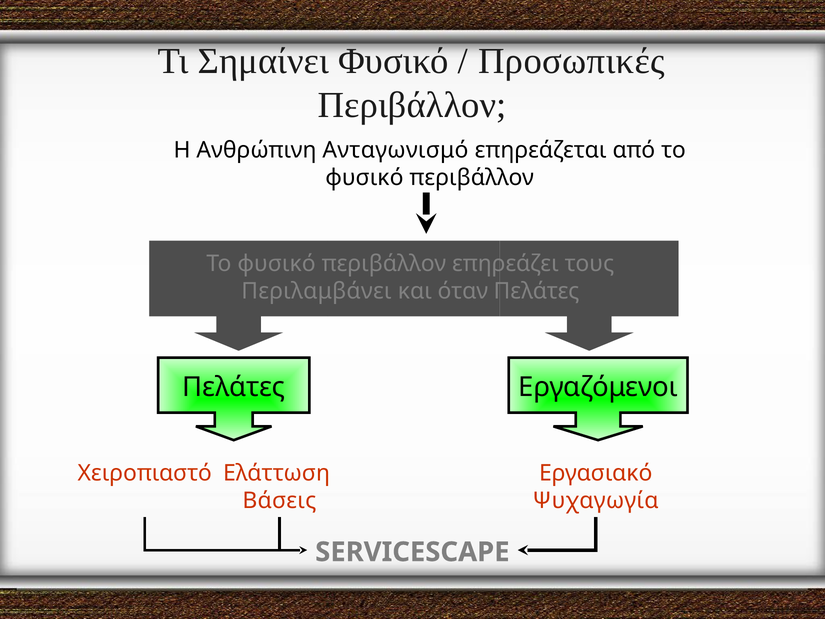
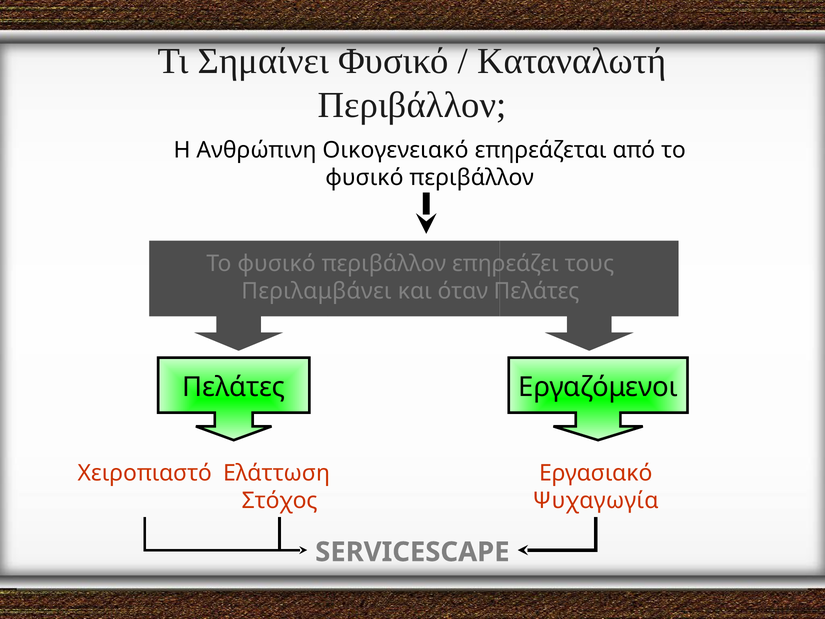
Προσωπικές: Προσωπικές -> Καταναλωτή
Ανταγωνισμό: Ανταγωνισμό -> Οικογενειακό
Βάσεις: Βάσεις -> Στόχος
